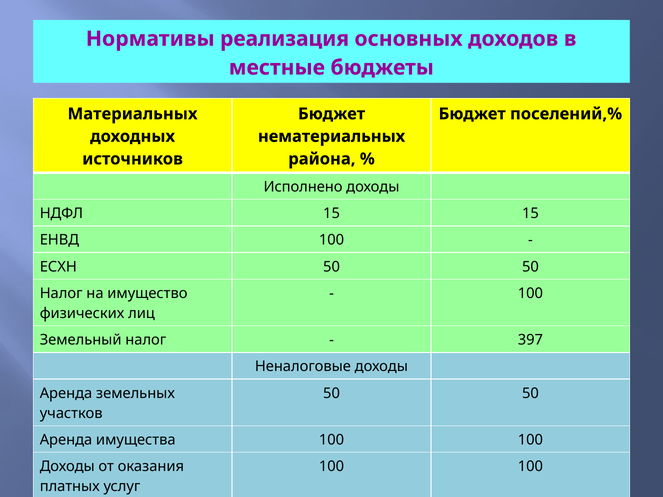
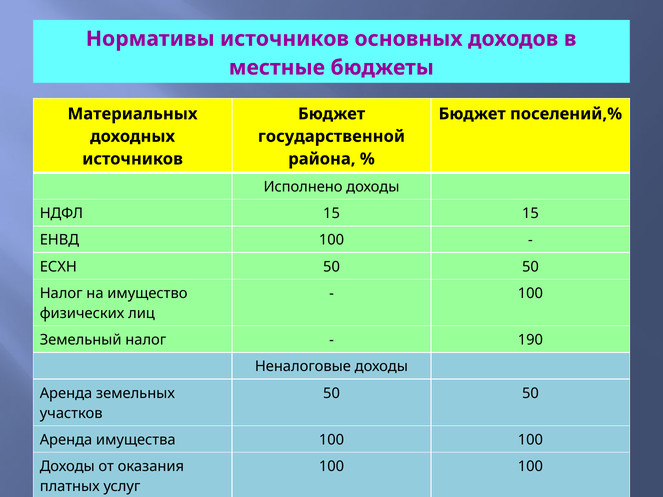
Нормативы реализация: реализация -> источников
нематериальных: нематериальных -> государственной
397: 397 -> 190
